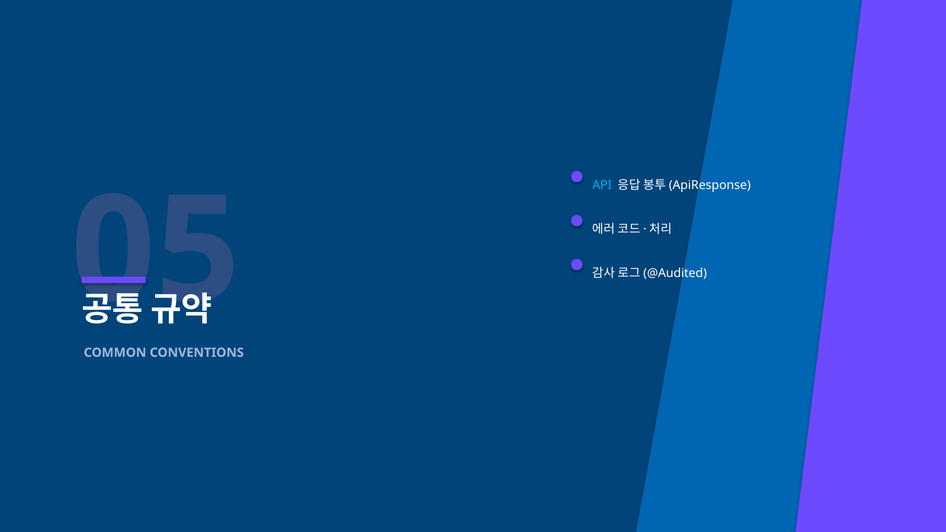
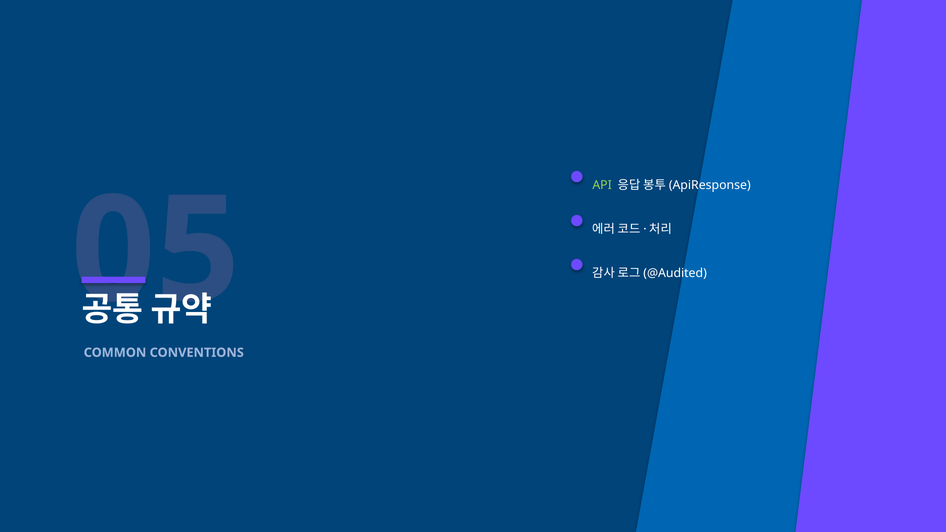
API colour: light blue -> light green
